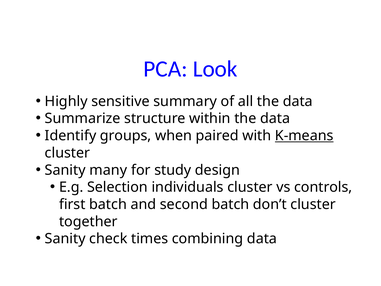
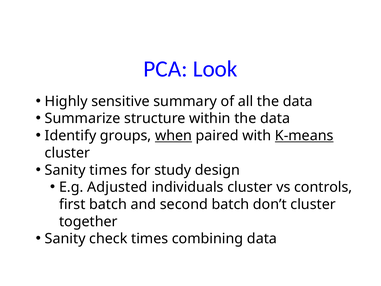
when underline: none -> present
Sanity many: many -> times
Selection: Selection -> Adjusted
